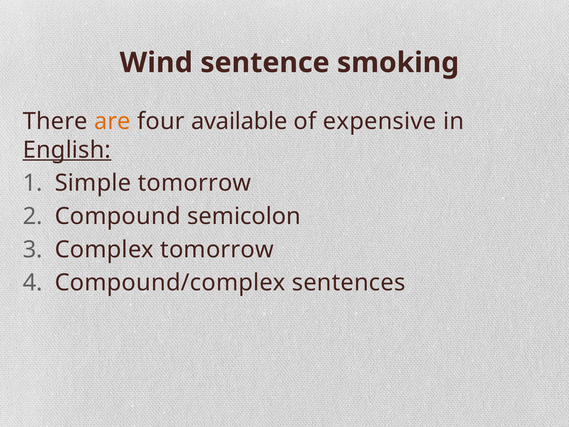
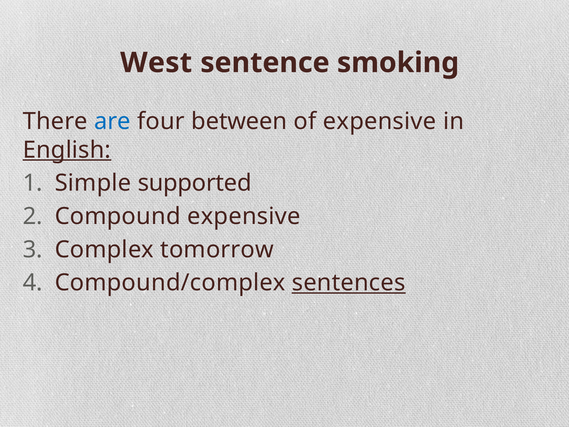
Wind: Wind -> West
are colour: orange -> blue
available: available -> between
Simple tomorrow: tomorrow -> supported
Compound semicolon: semicolon -> expensive
sentences underline: none -> present
